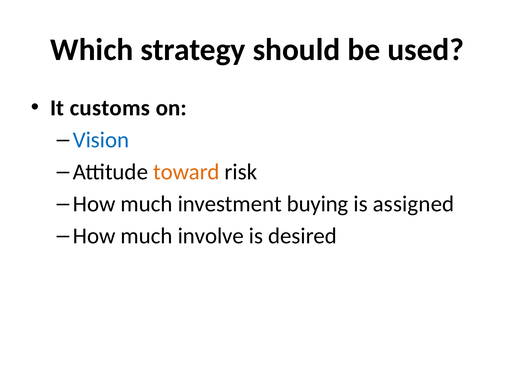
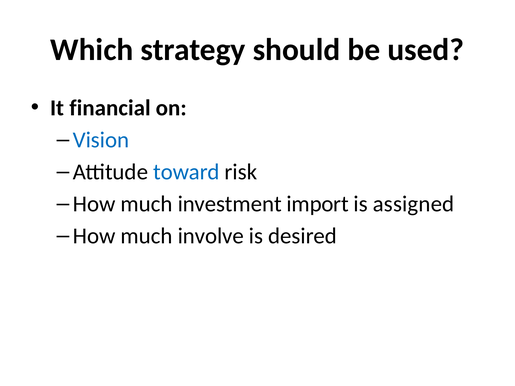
customs: customs -> financial
toward colour: orange -> blue
buying: buying -> import
